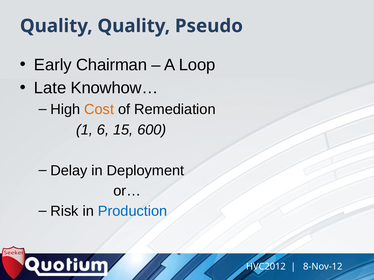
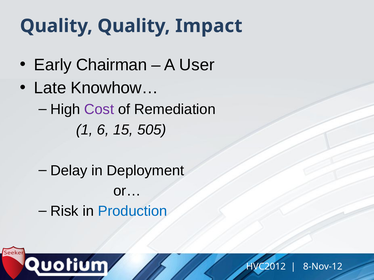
Pseudo: Pseudo -> Impact
Loop: Loop -> User
Cost colour: orange -> purple
600: 600 -> 505
